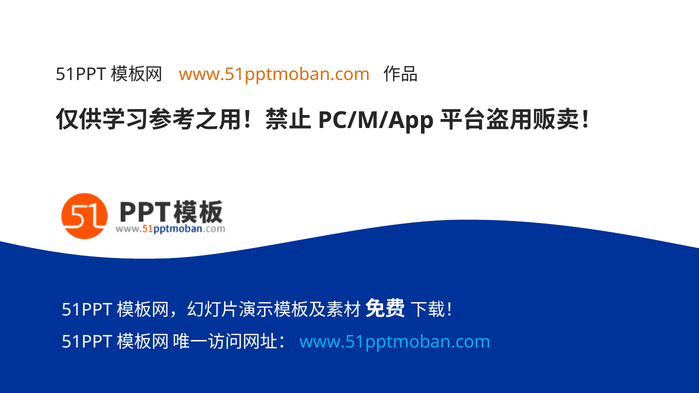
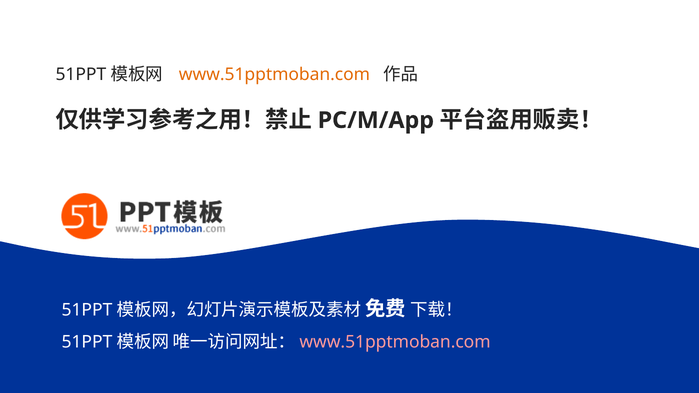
www.51pptmoban.com at (395, 342) colour: light blue -> pink
